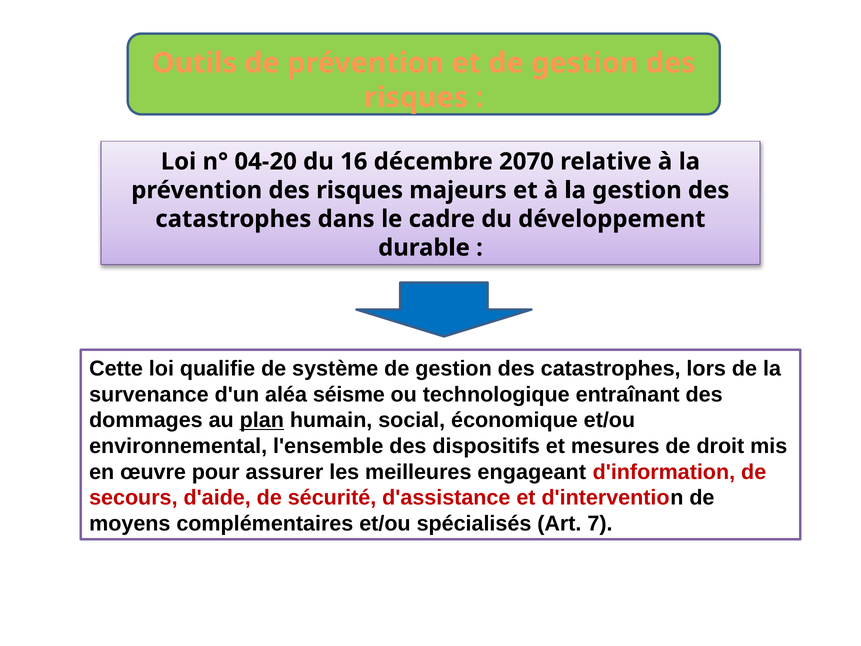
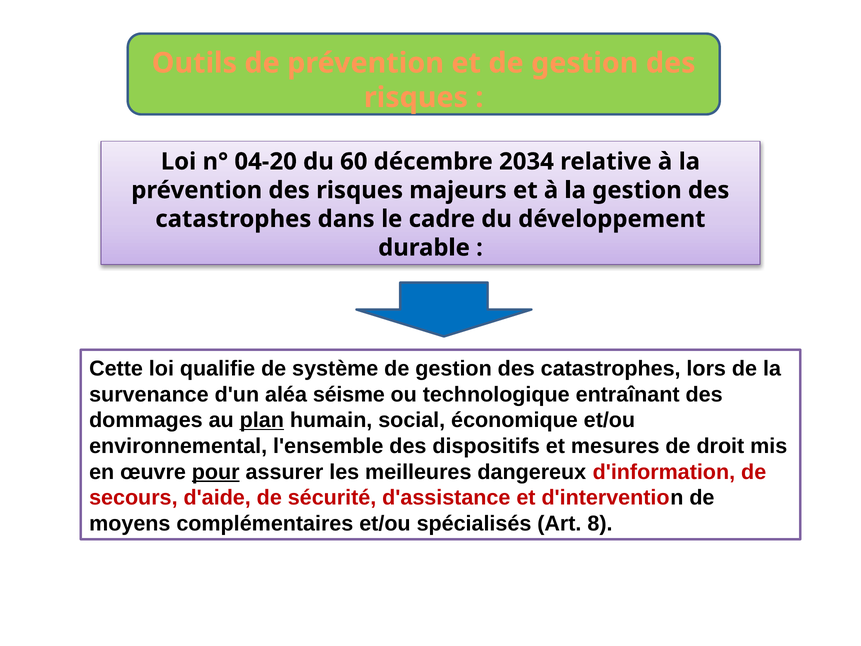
16: 16 -> 60
2070: 2070 -> 2034
pour underline: none -> present
engageant: engageant -> dangereux
7: 7 -> 8
